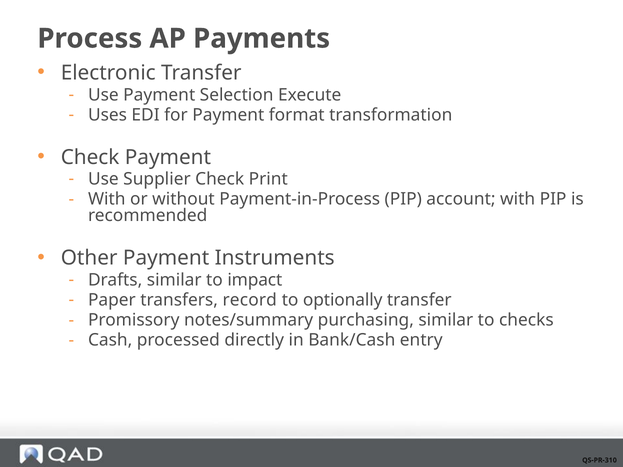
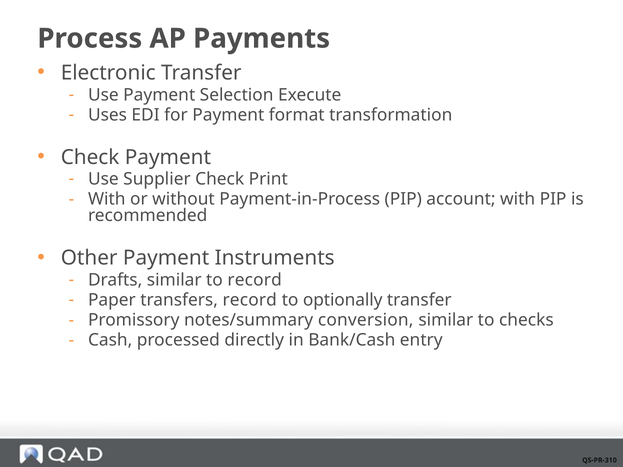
to impact: impact -> record
purchasing: purchasing -> conversion
